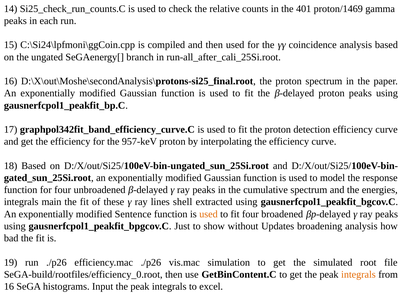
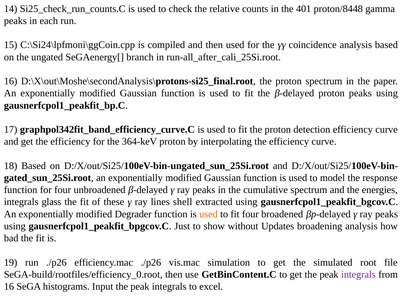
proton/1469: proton/1469 -> proton/8448
957-keV: 957-keV -> 364-keV
main: main -> glass
Sentence: Sentence -> Degrader
integrals at (358, 274) colour: orange -> purple
